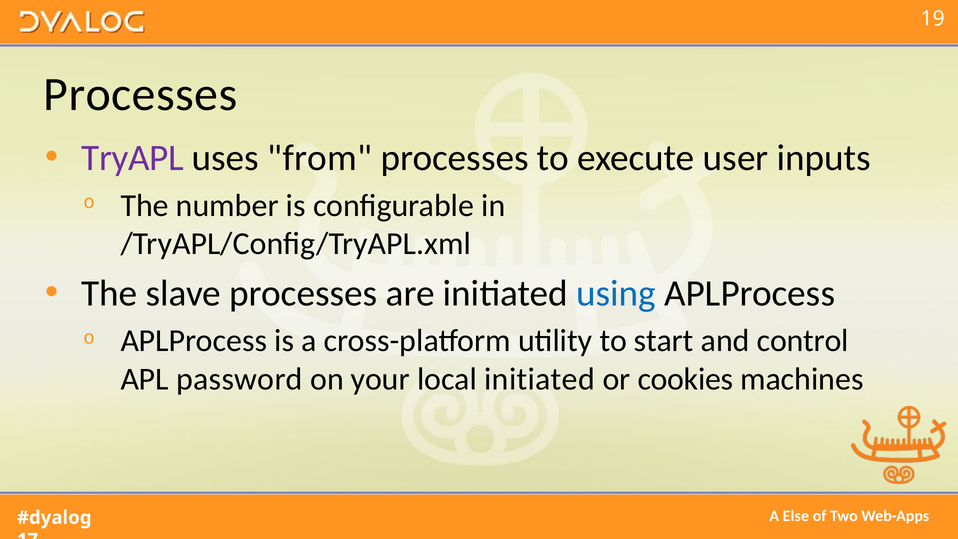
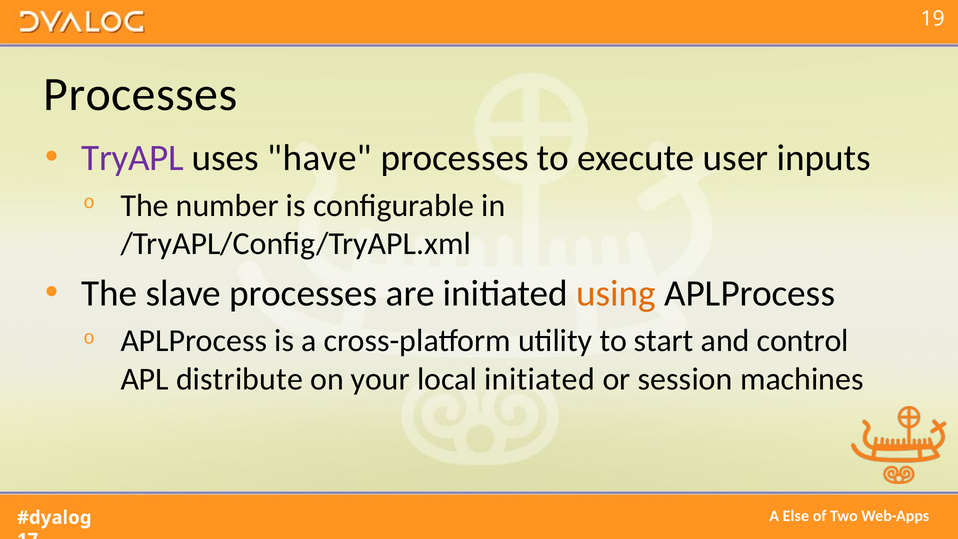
from: from -> have
using colour: blue -> orange
password: password -> distribute
cookies: cookies -> session
